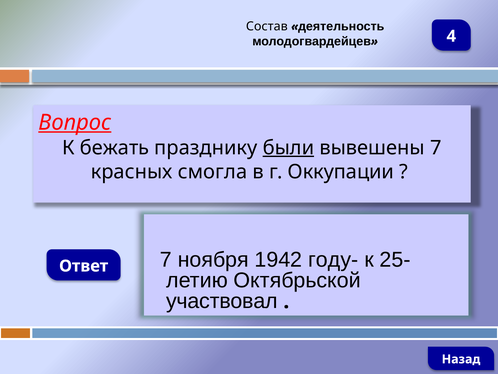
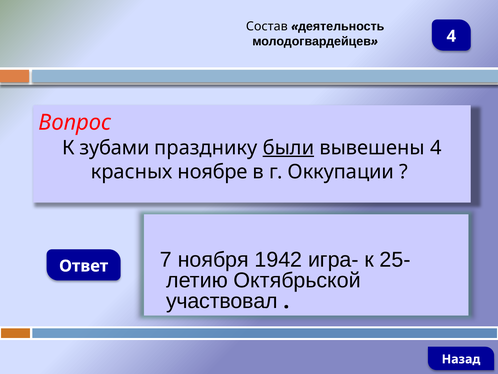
Вопрос underline: present -> none
бежать: бежать -> зубами
вывешены 7: 7 -> 4
смогла: смогла -> ноябре
году-: году- -> игра-
